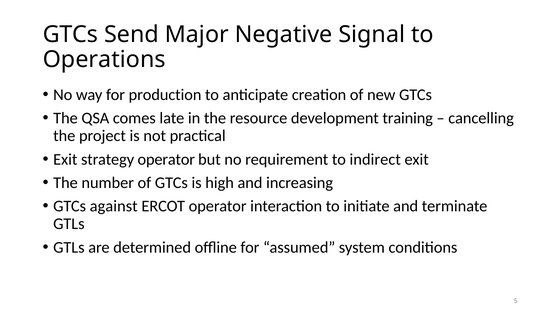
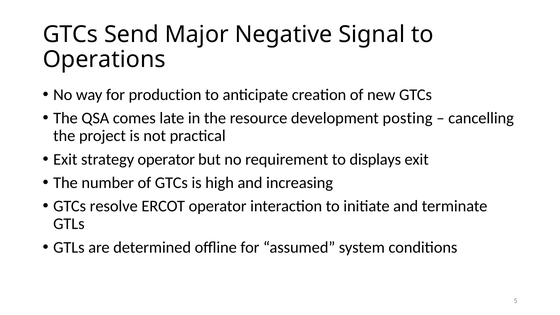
training: training -> posting
indirect: indirect -> displays
against: against -> resolve
